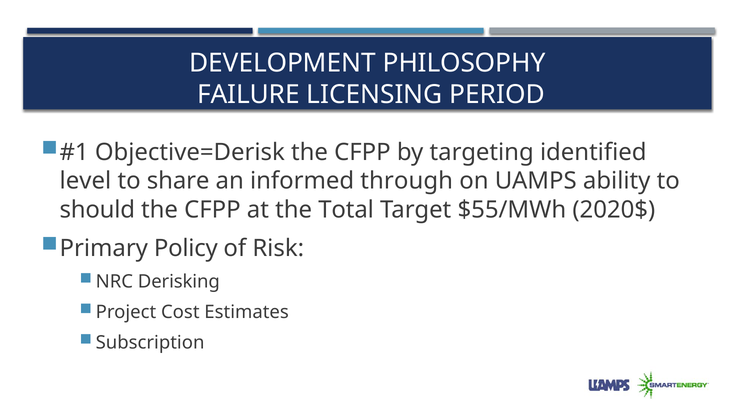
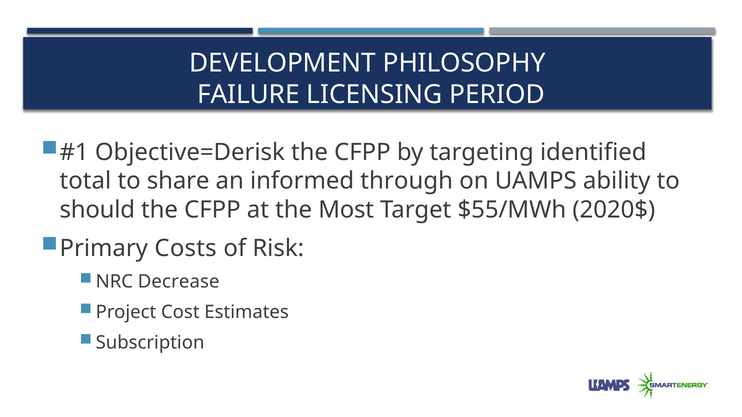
level: level -> total
Total: Total -> Most
Policy: Policy -> Costs
Derisking: Derisking -> Decrease
